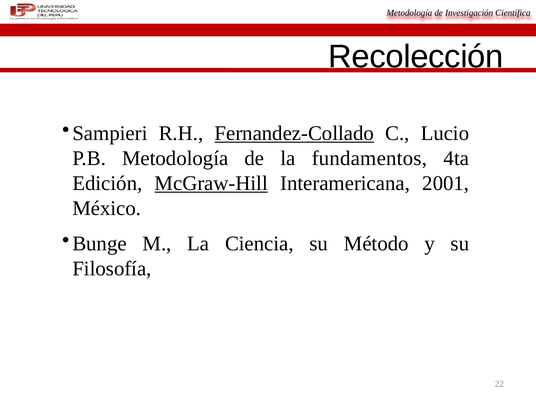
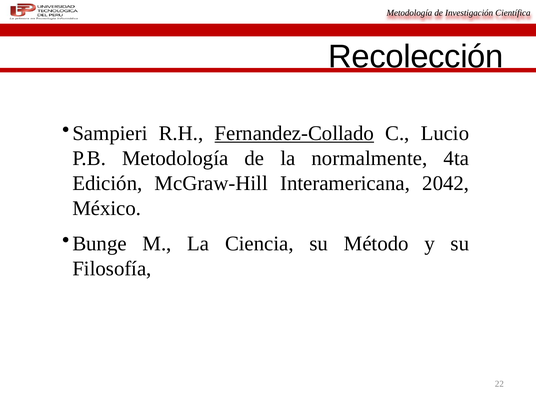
fundamentos: fundamentos -> normalmente
McGraw-Hill underline: present -> none
2001: 2001 -> 2042
